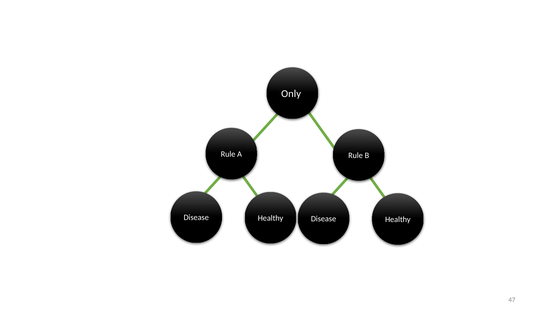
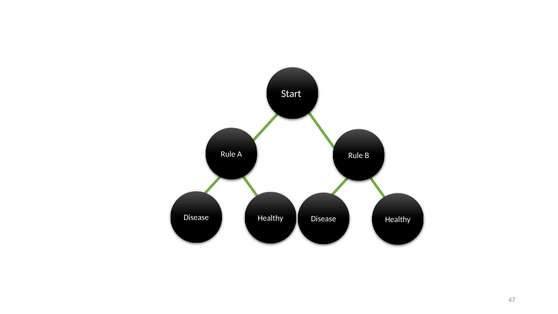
Only: Only -> Start
